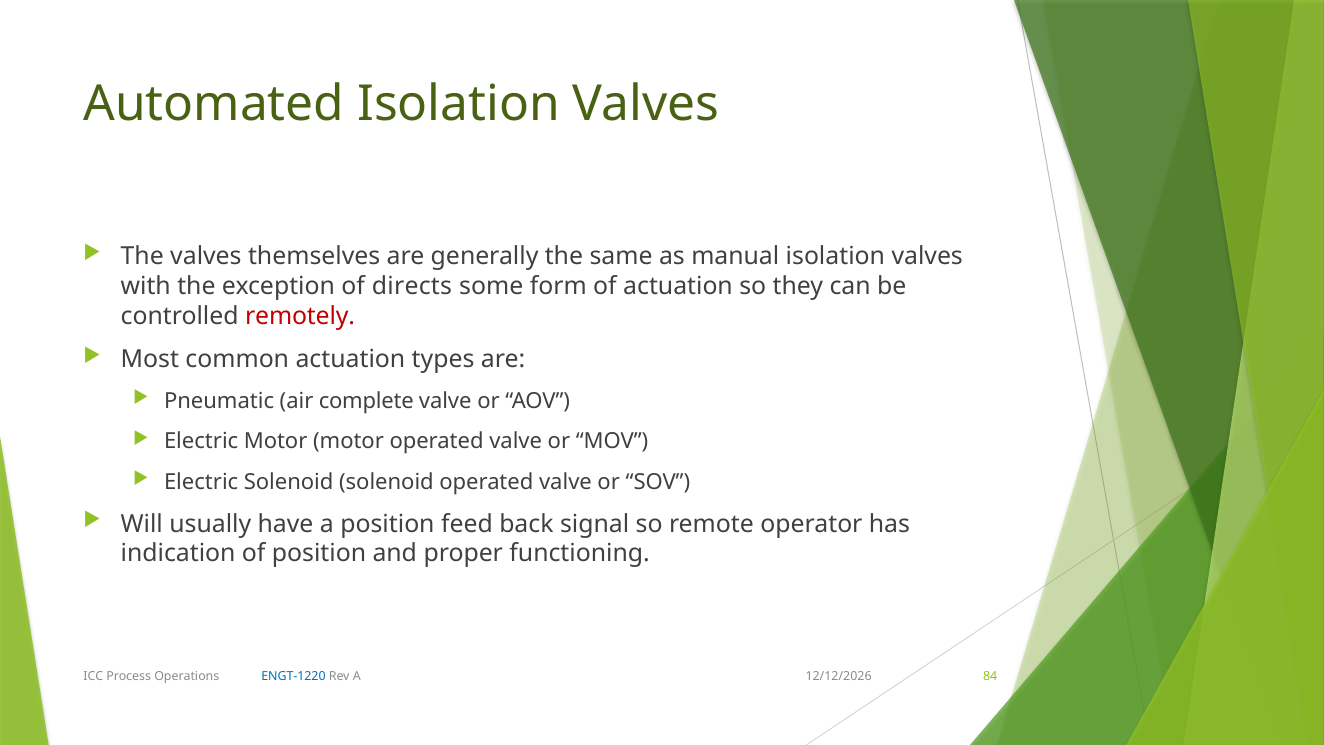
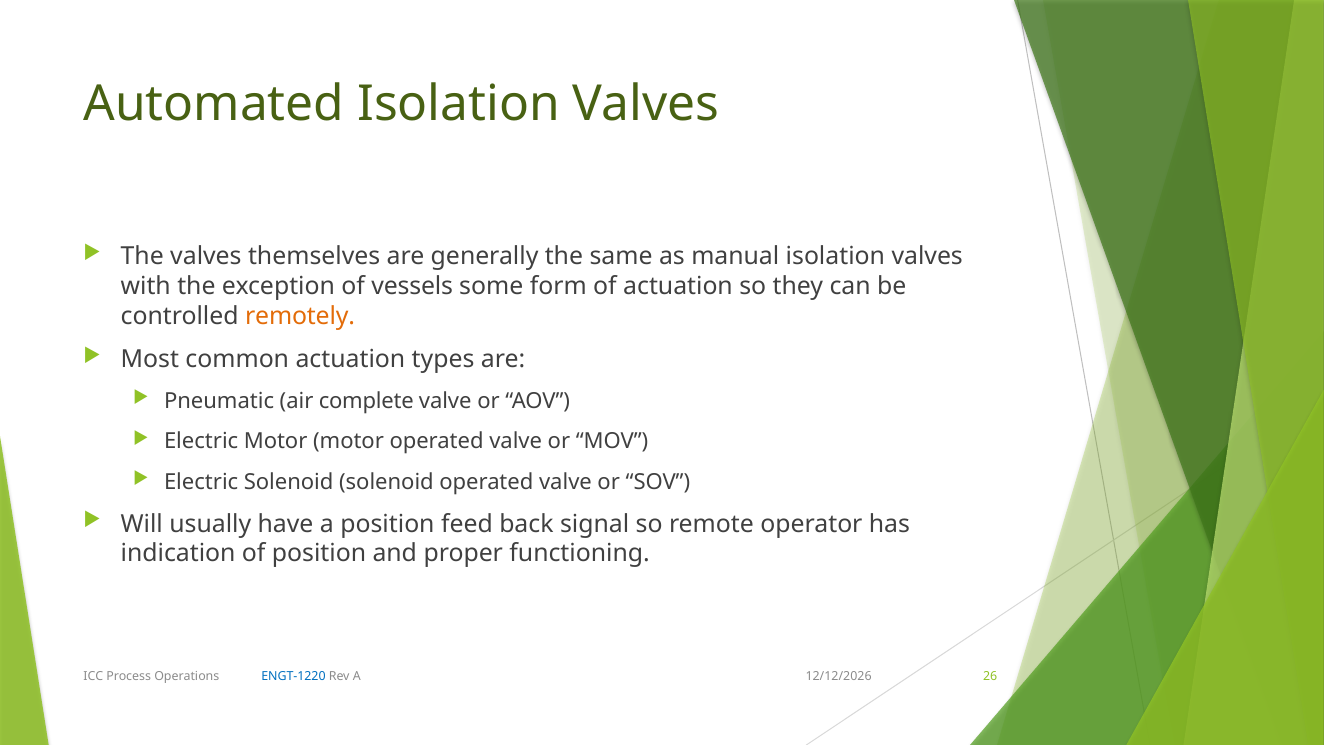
directs: directs -> vessels
remotely colour: red -> orange
84: 84 -> 26
